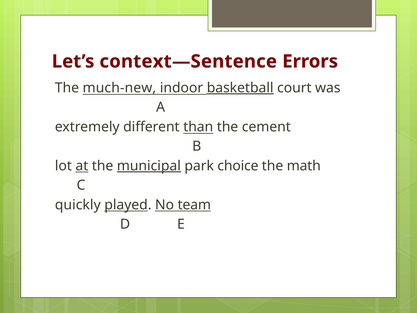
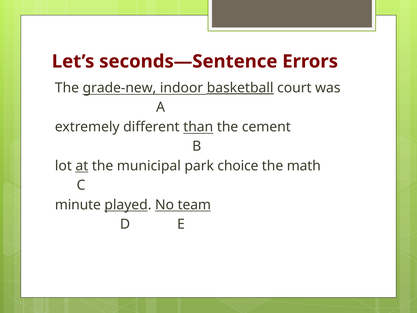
context—Sentence: context—Sentence -> seconds—Sentence
much-new: much-new -> grade-new
municipal underline: present -> none
quickly: quickly -> minute
